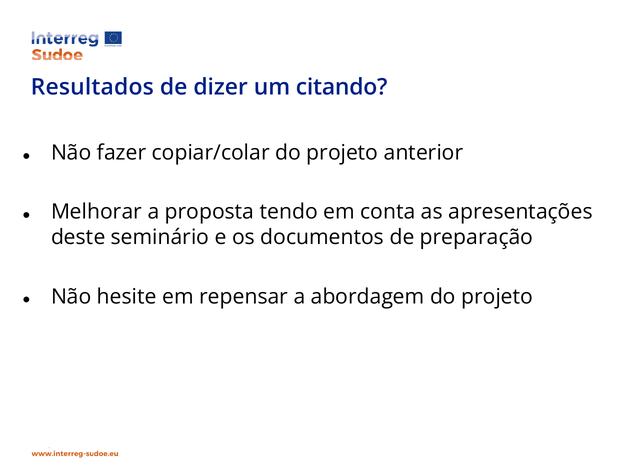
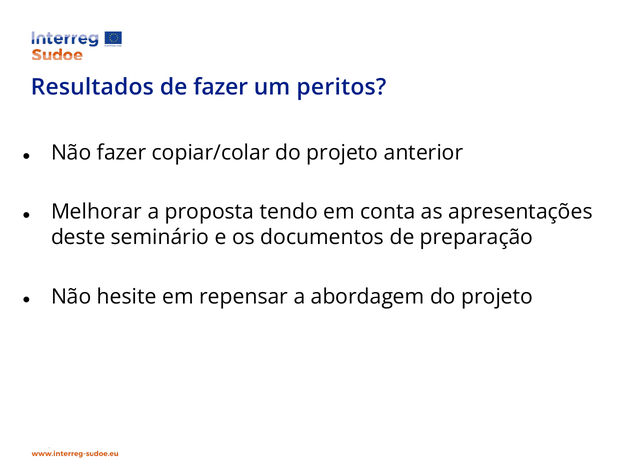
de dizer: dizer -> fazer
citando: citando -> peritos
